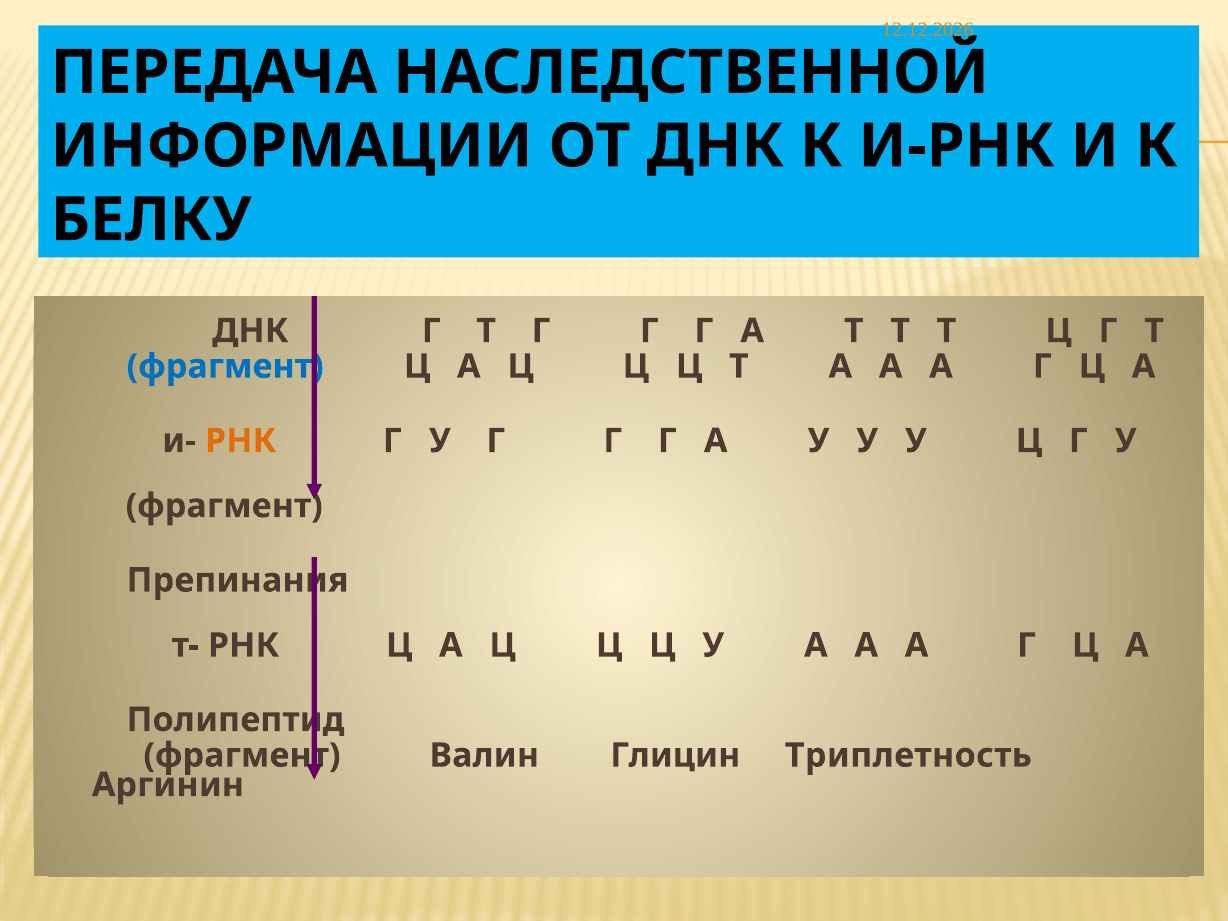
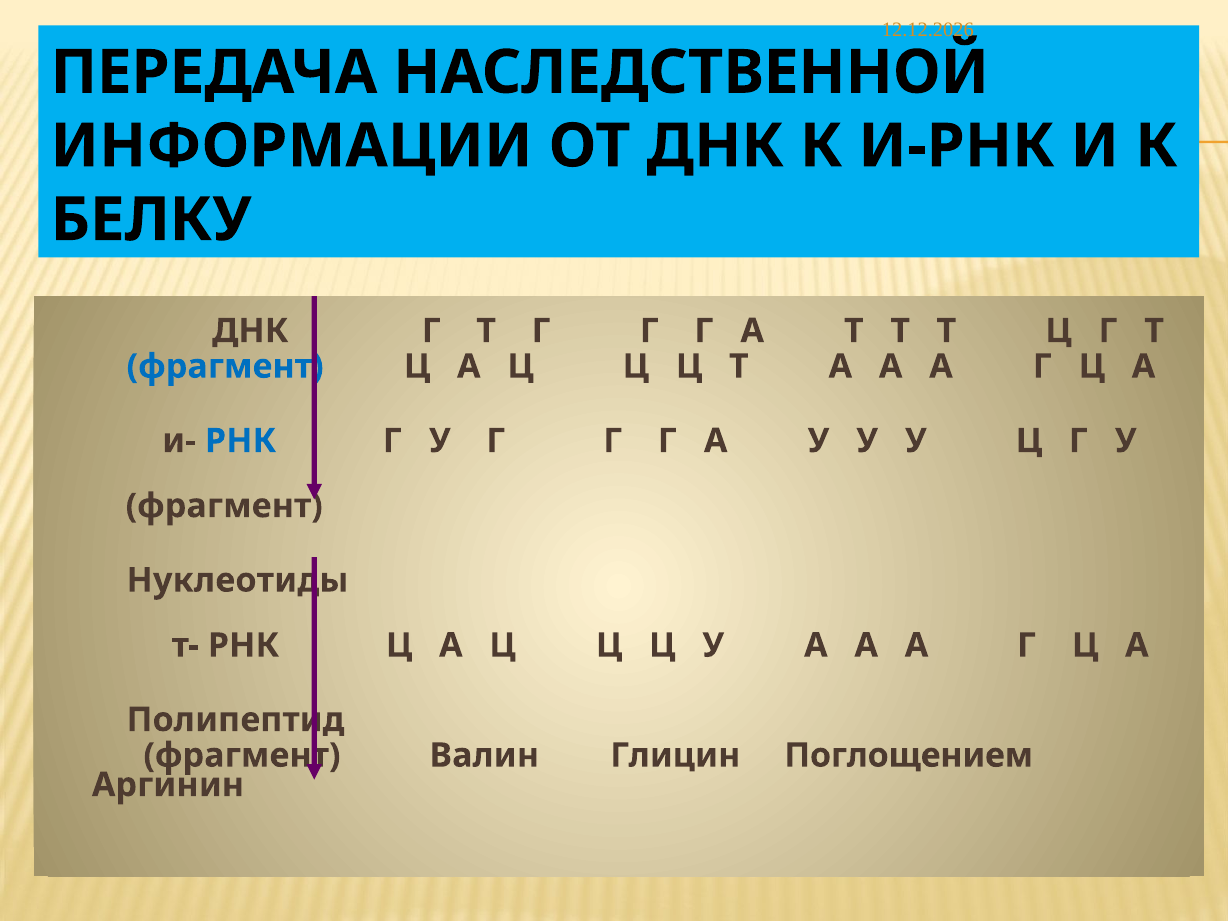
РНК at (241, 441) colour: orange -> blue
Препинания: Препинания -> Нуклеотиды
Триплетность: Триплетность -> Поглощением
